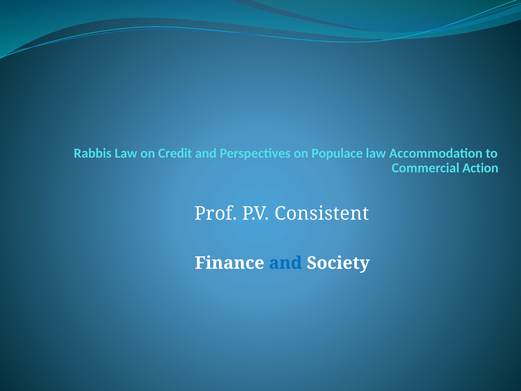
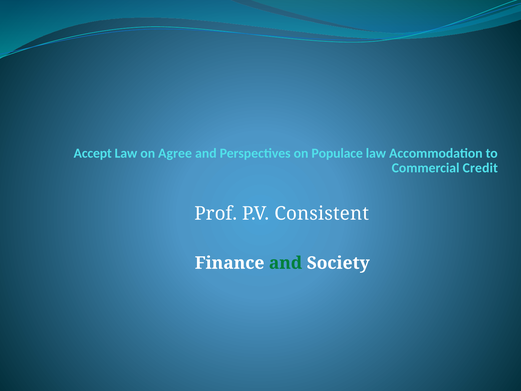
Rabbis: Rabbis -> Accept
Credit: Credit -> Agree
Action: Action -> Credit
and at (286, 263) colour: blue -> green
